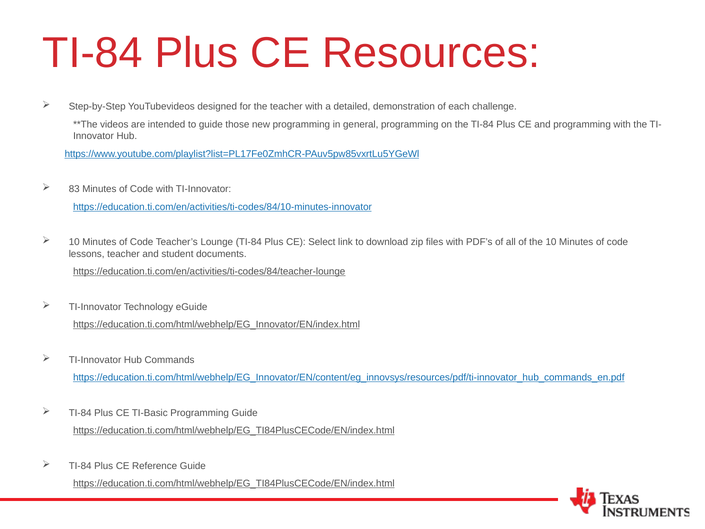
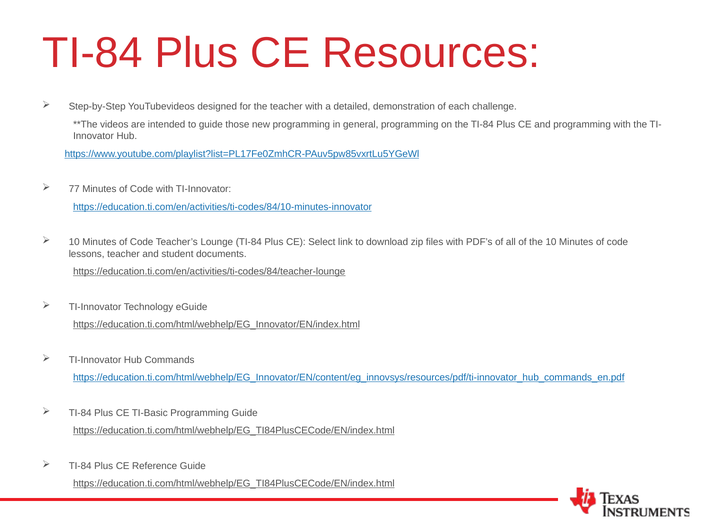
83: 83 -> 77
